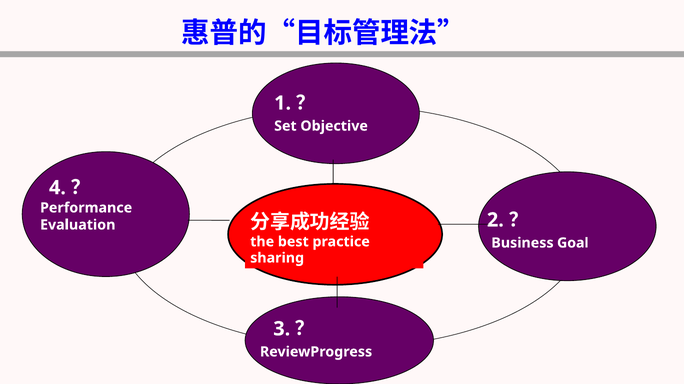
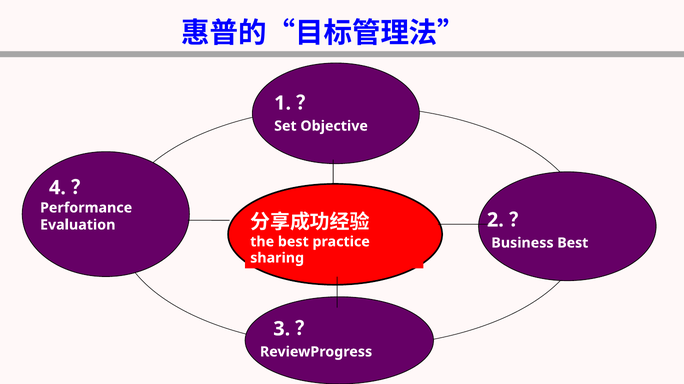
Business Goal: Goal -> Best
